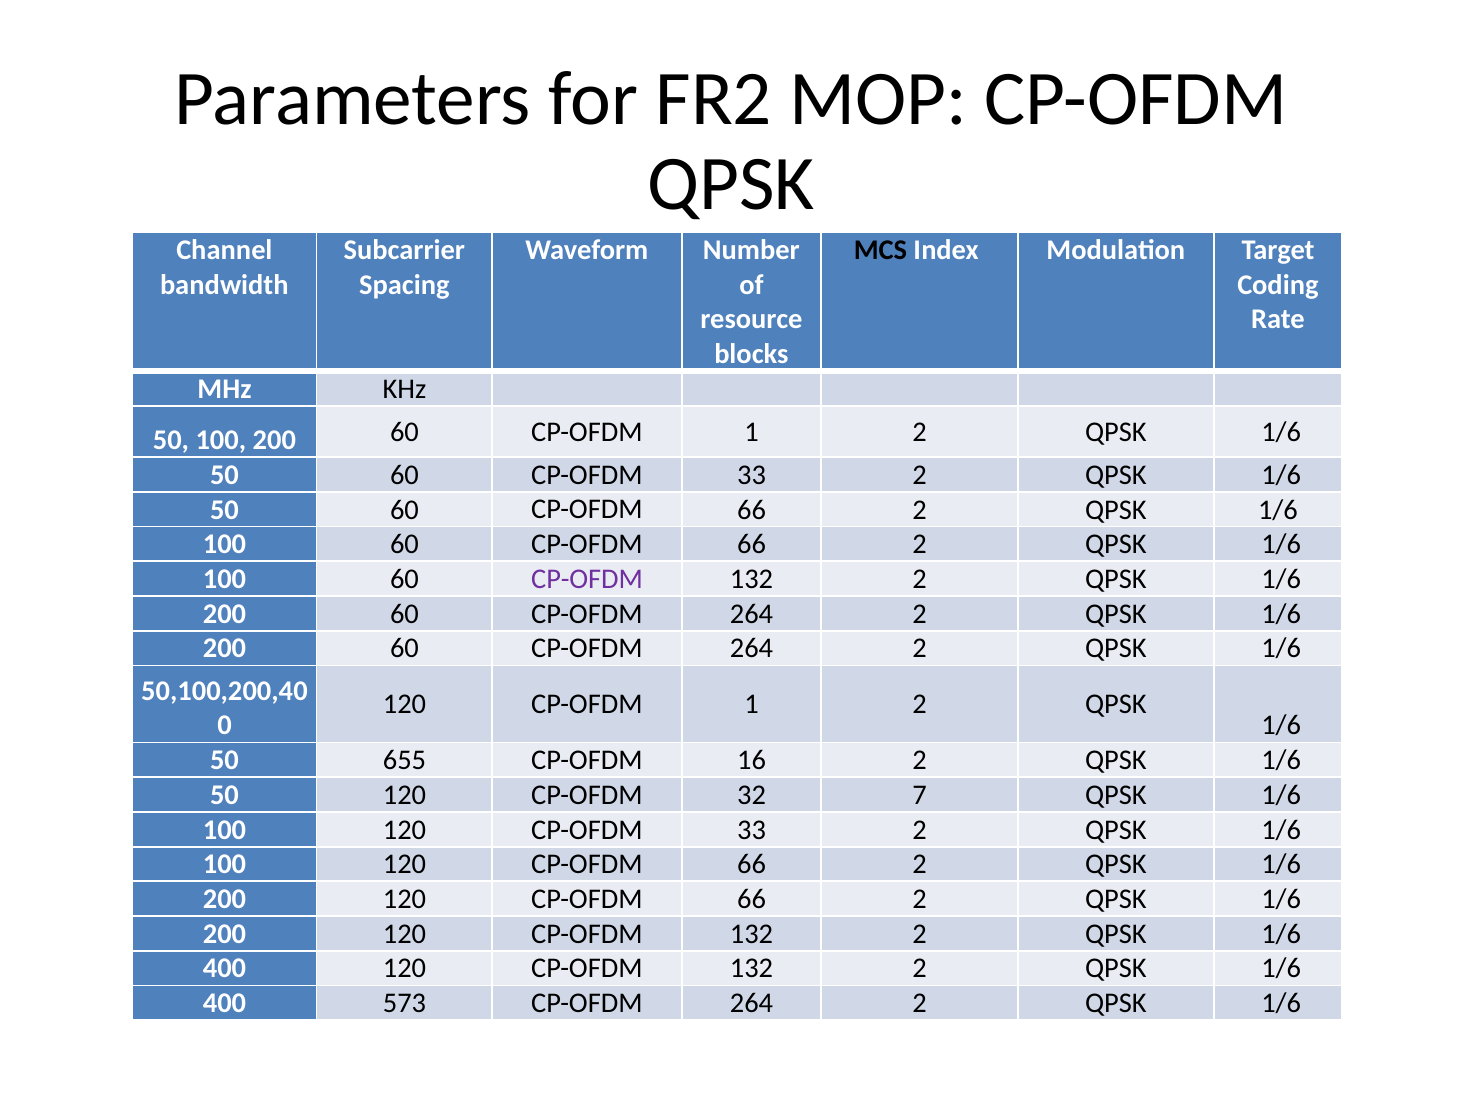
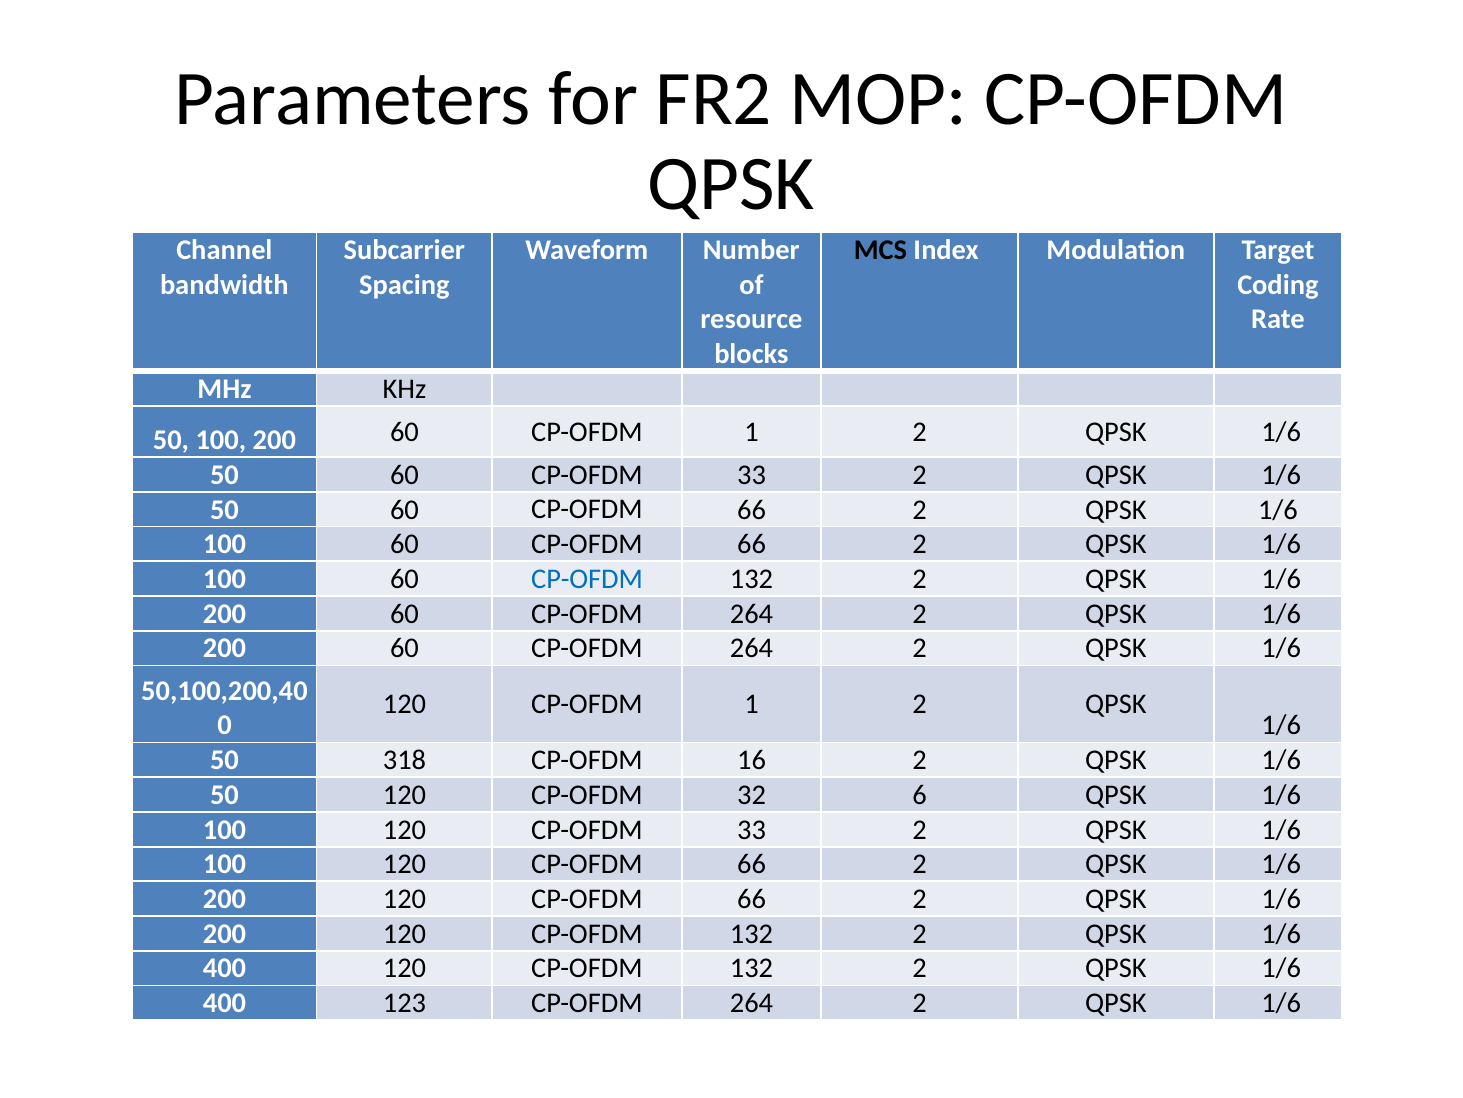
CP-OFDM at (587, 579) colour: purple -> blue
655: 655 -> 318
7: 7 -> 6
573: 573 -> 123
